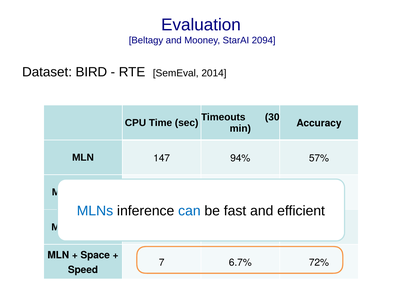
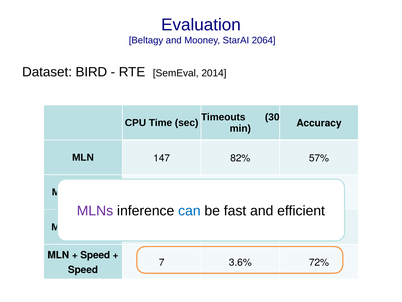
2094: 2094 -> 2064
94%: 94% -> 82%
MLNs colour: blue -> purple
Space at (95, 255): Space -> Speed
6.7%: 6.7% -> 3.6%
